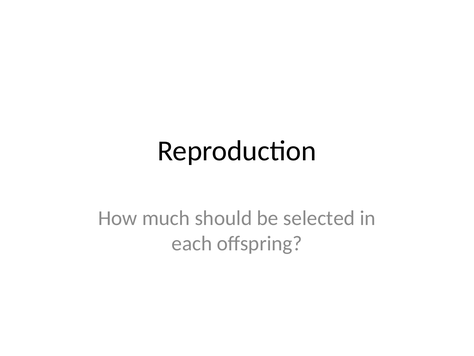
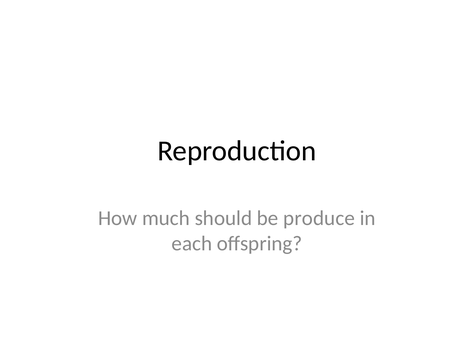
selected: selected -> produce
